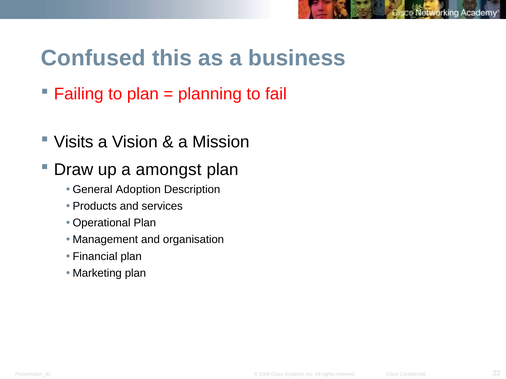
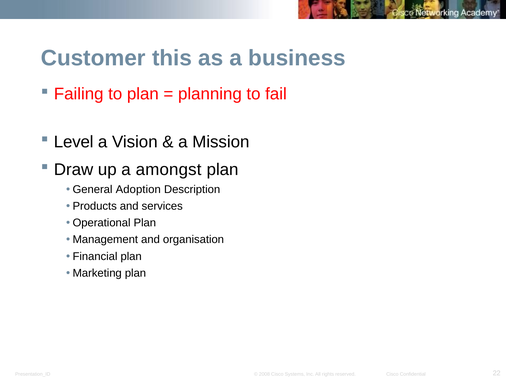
Confused: Confused -> Customer
Visits: Visits -> Level
